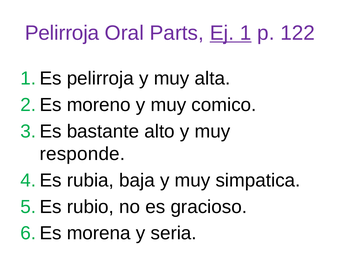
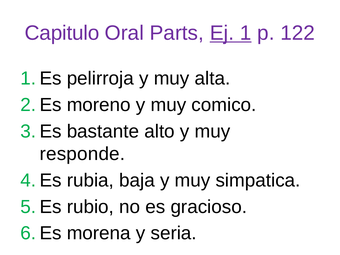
Pelirroja at (62, 33): Pelirroja -> Capitulo
